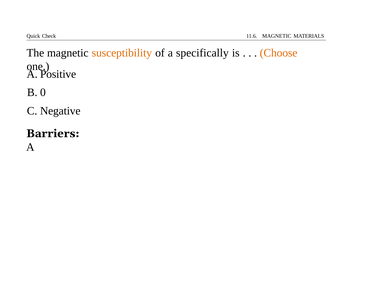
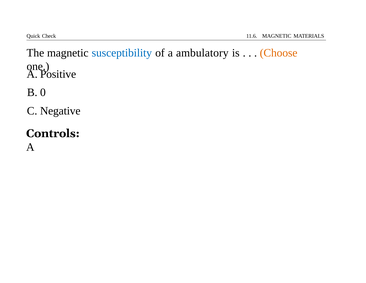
susceptibility colour: orange -> blue
specifically: specifically -> ambulatory
Barriers: Barriers -> Controls
